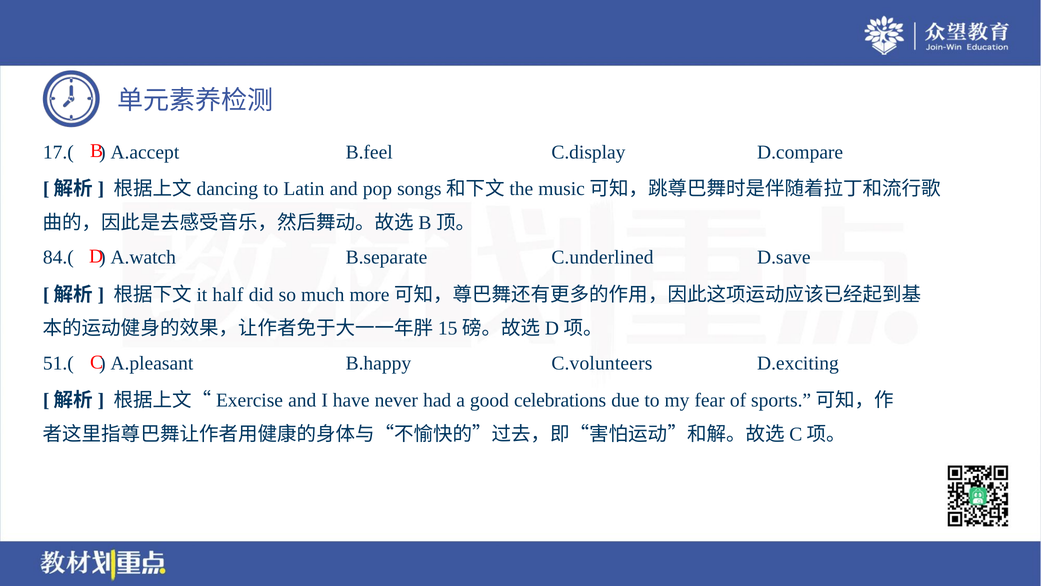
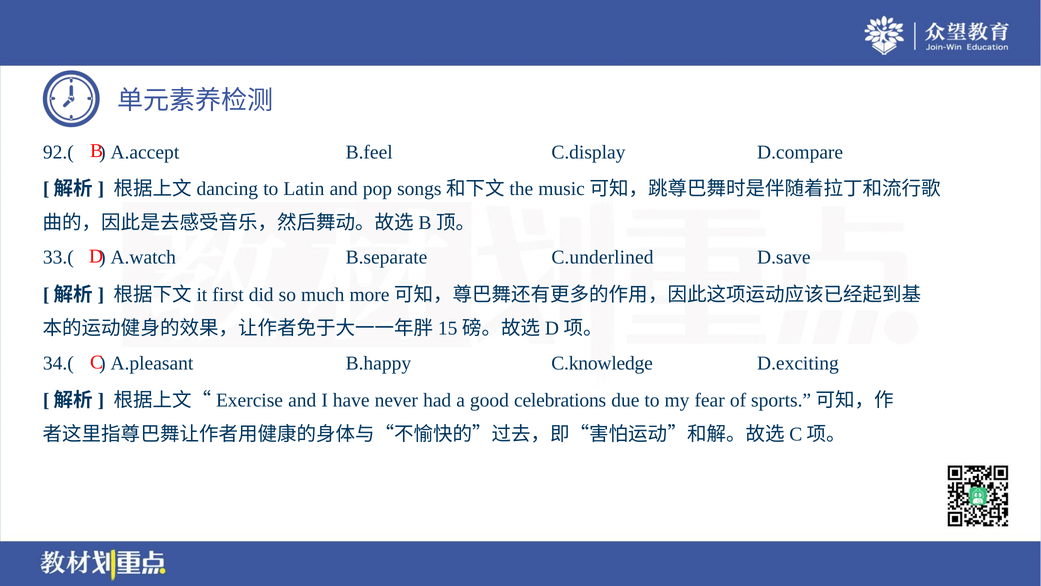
17.(: 17.( -> 92.(
84.(: 84.( -> 33.(
half: half -> first
51.(: 51.( -> 34.(
C.volunteers: C.volunteers -> C.knowledge
